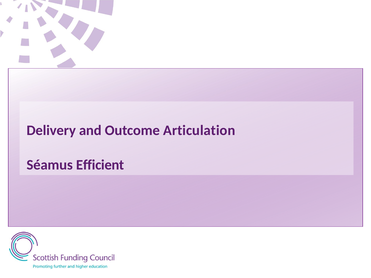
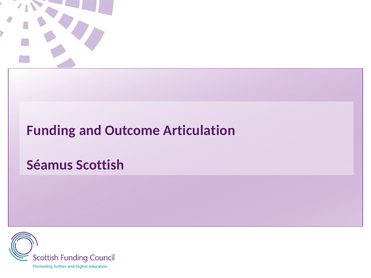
Delivery: Delivery -> Funding
Efficient: Efficient -> Scottish
